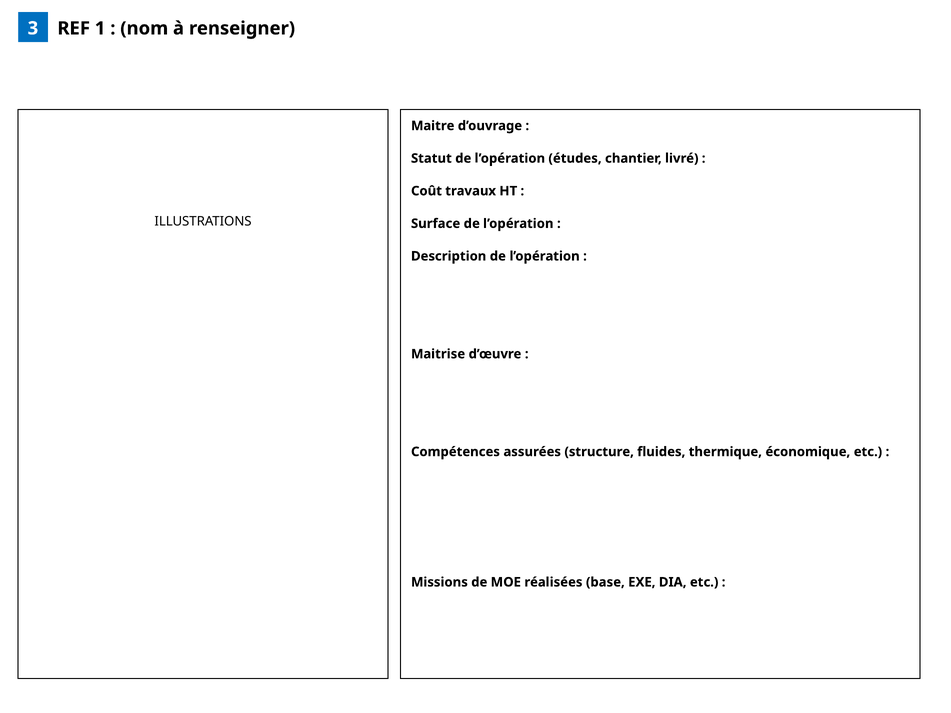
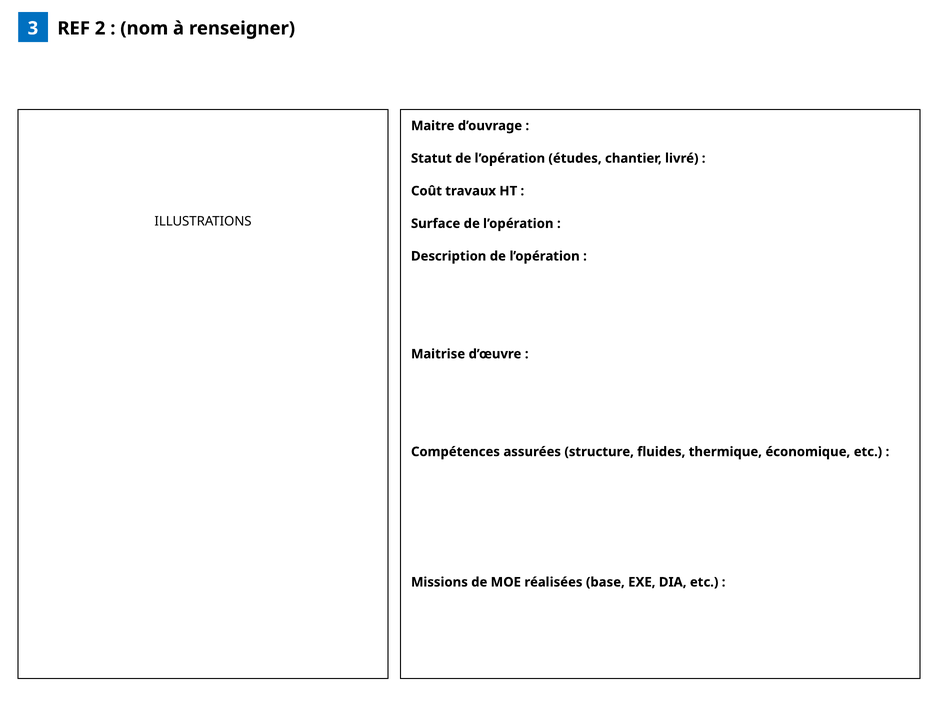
1: 1 -> 2
